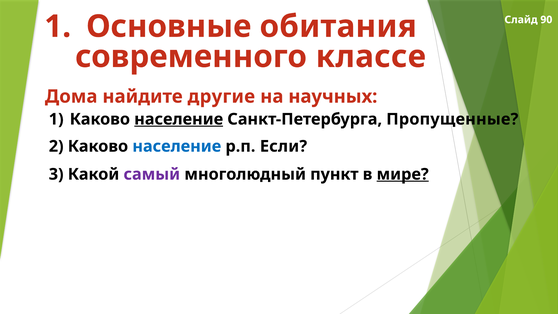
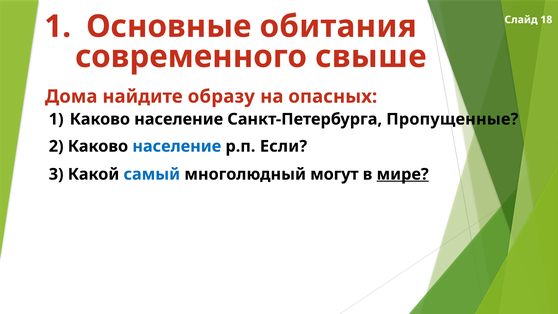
90: 90 -> 18
классе: классе -> свыше
другие: другие -> образу
научных: научных -> опасных
население at (179, 119) underline: present -> none
самый colour: purple -> blue
пункт: пункт -> могут
